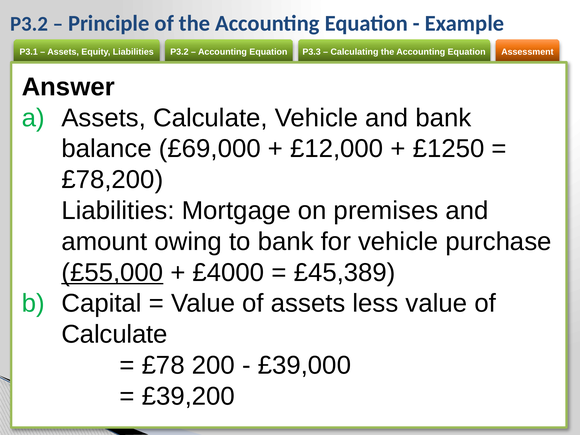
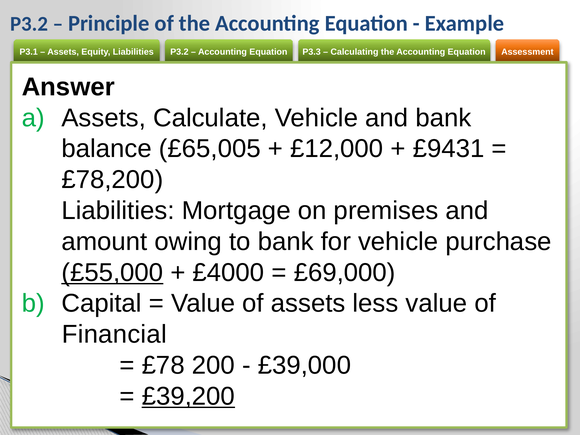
£69,000: £69,000 -> £65,005
£1250: £1250 -> £9431
£45,389: £45,389 -> £69,000
Calculate at (115, 334): Calculate -> Financial
£39,200 underline: none -> present
